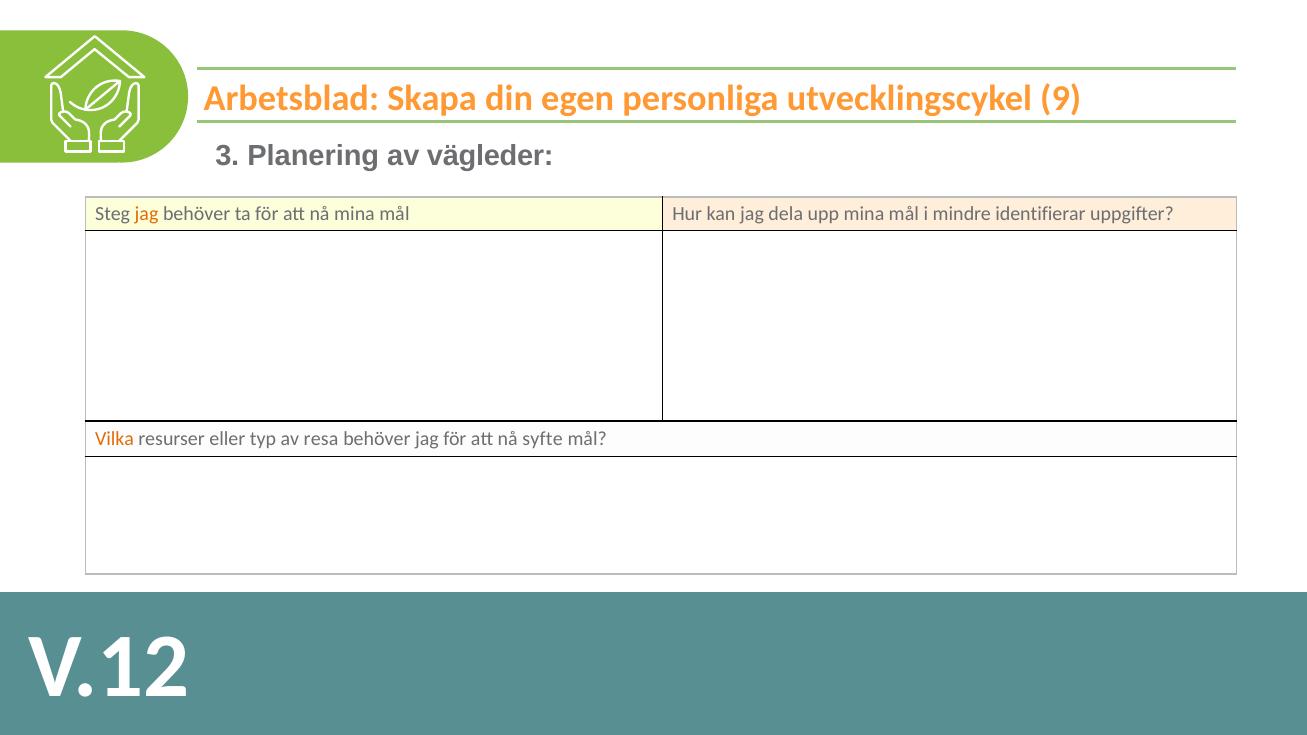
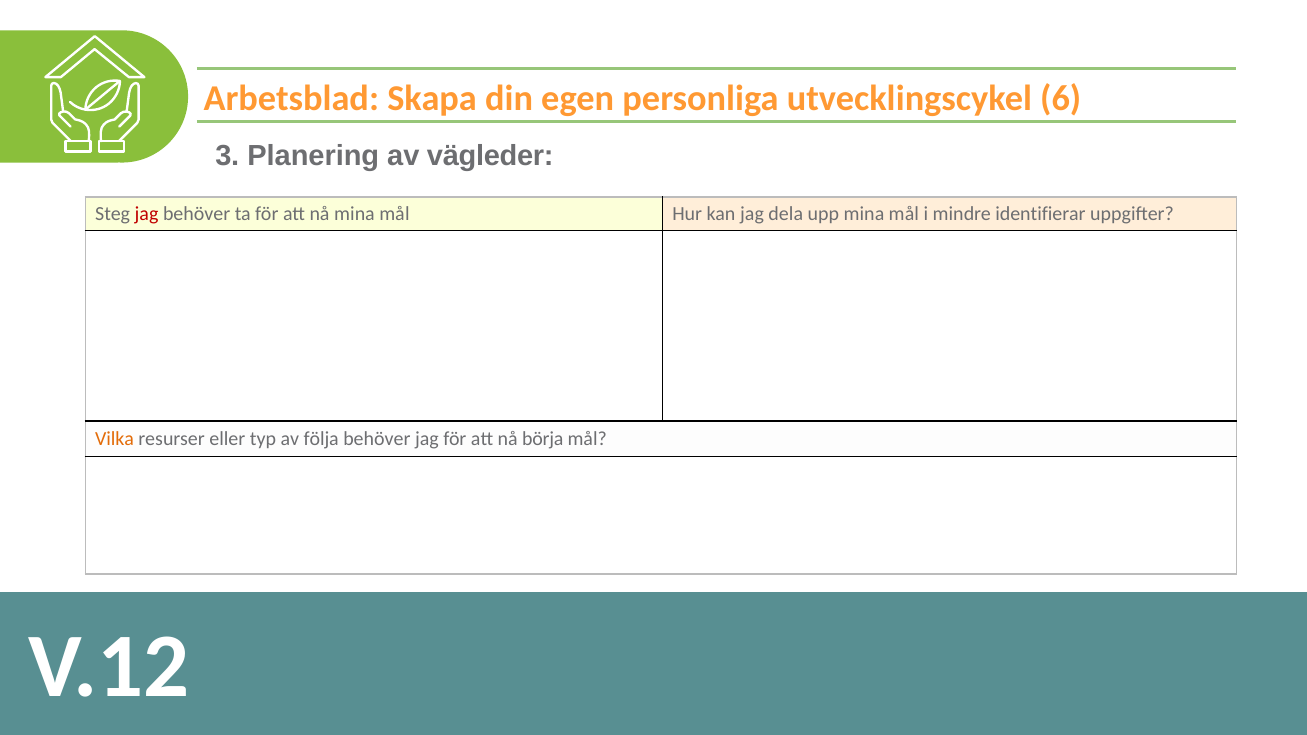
9: 9 -> 6
jag at (146, 214) colour: orange -> red
resa: resa -> följa
syfte: syfte -> börja
